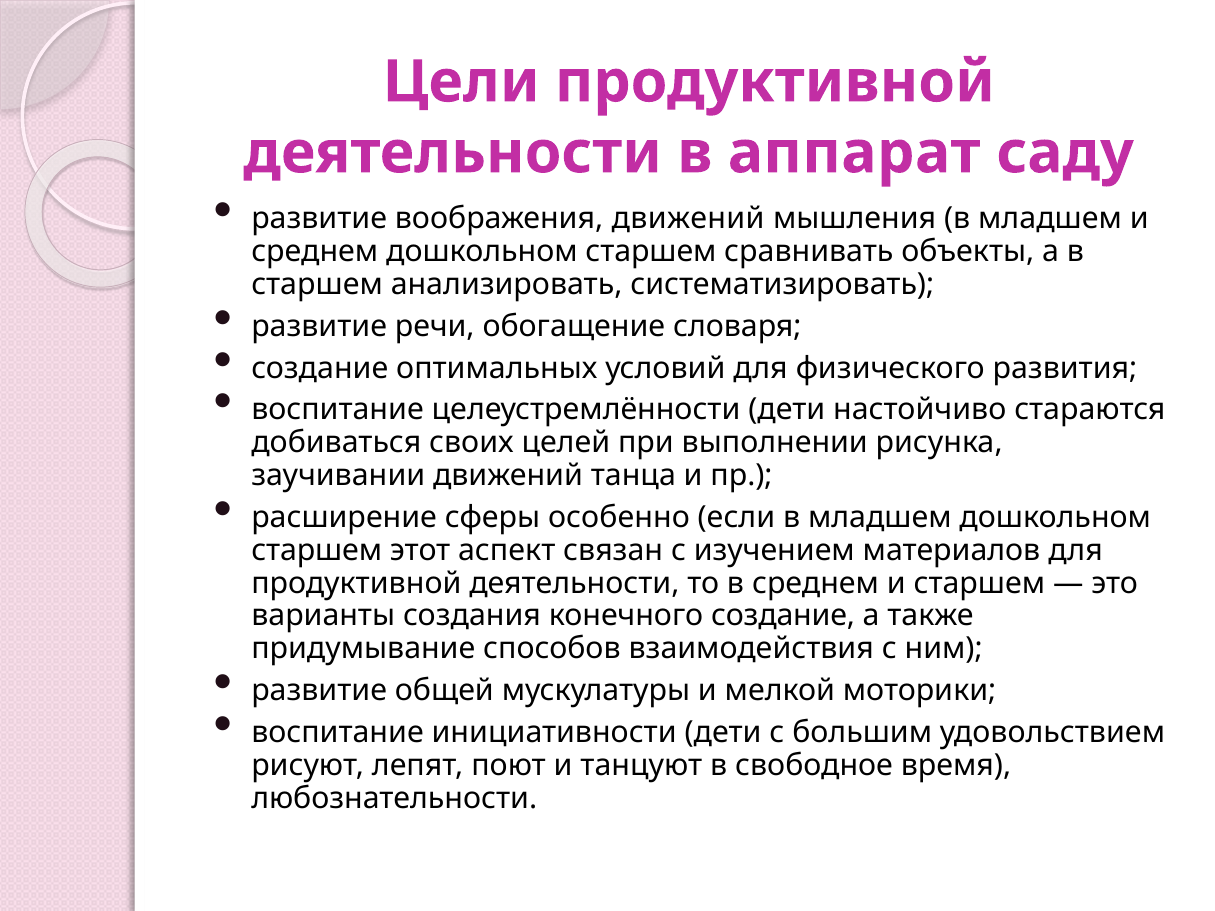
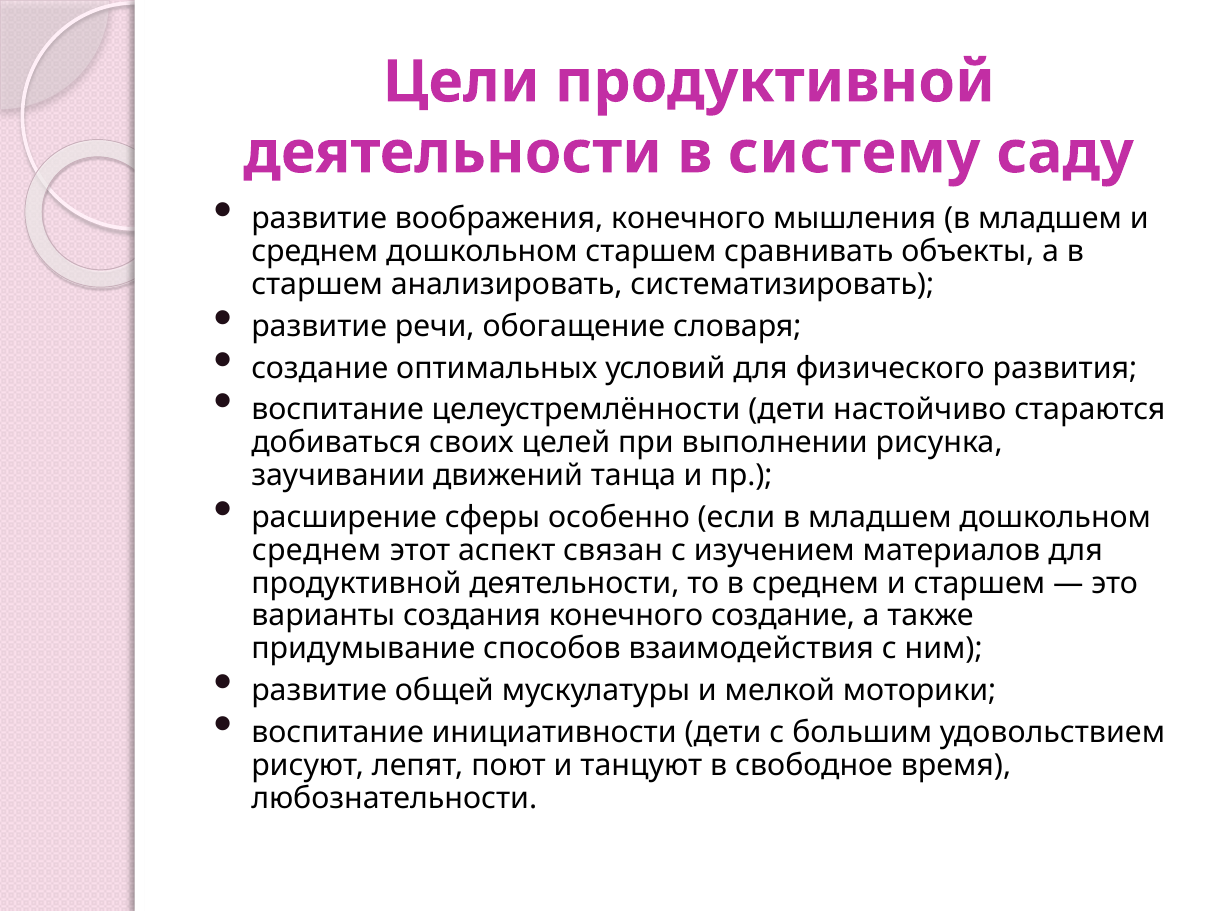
аппарат: аппарат -> систему
воображения движений: движений -> конечного
старшем at (317, 550): старшем -> среднем
